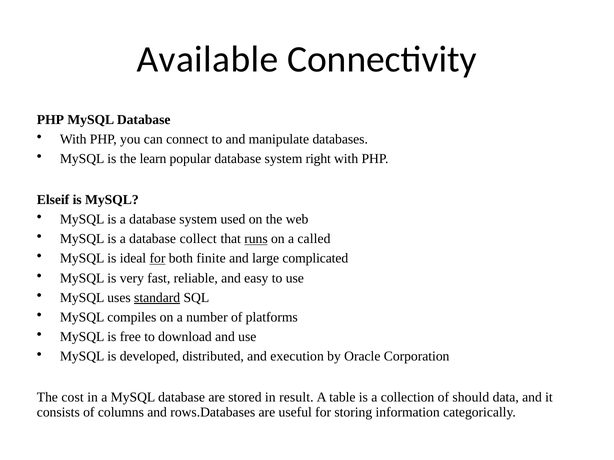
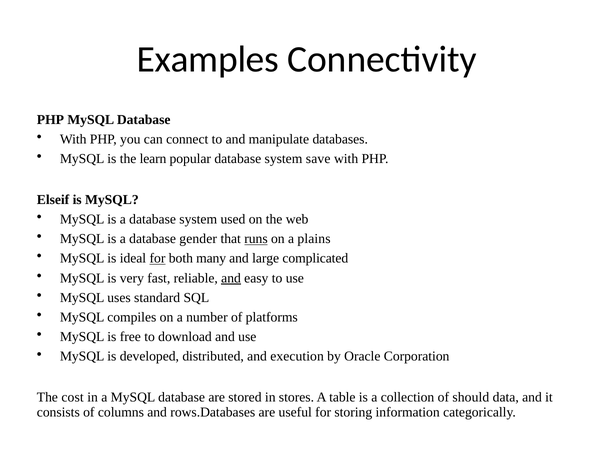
Available: Available -> Examples
right: right -> save
collect: collect -> gender
called: called -> plains
finite: finite -> many
and at (231, 278) underline: none -> present
standard underline: present -> none
result: result -> stores
